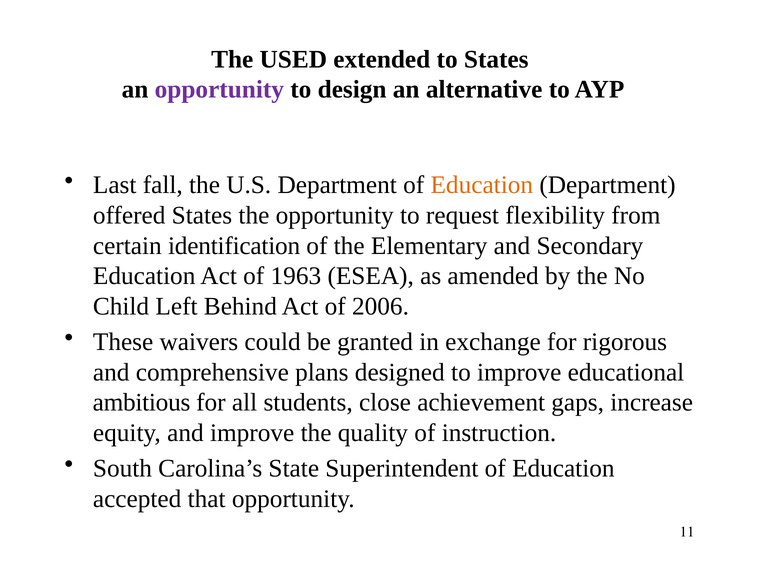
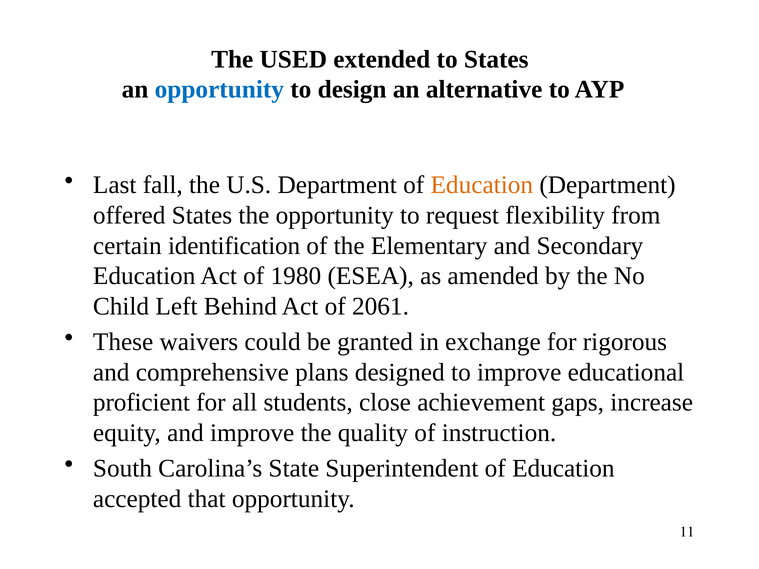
opportunity at (219, 90) colour: purple -> blue
1963: 1963 -> 1980
2006: 2006 -> 2061
ambitious: ambitious -> proficient
